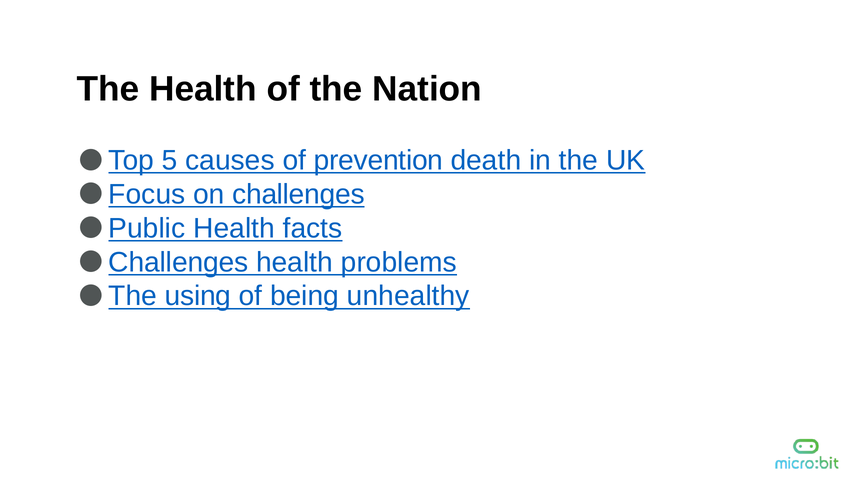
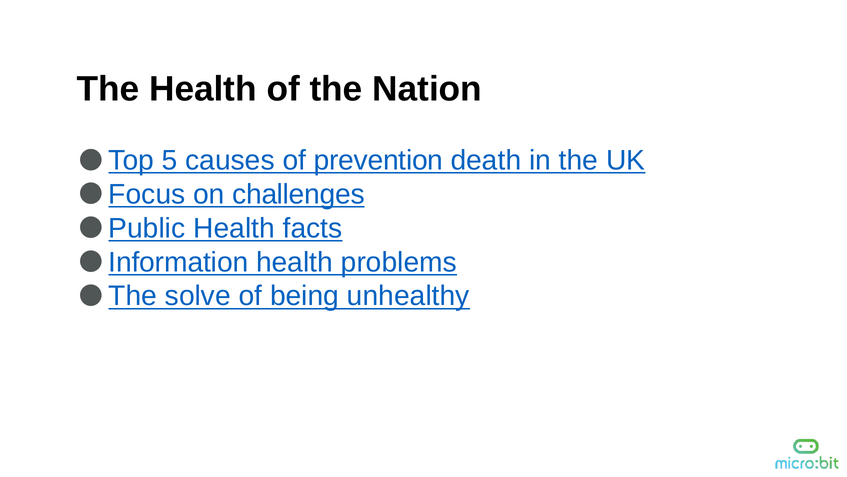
Challenges at (178, 262): Challenges -> Information
using: using -> solve
